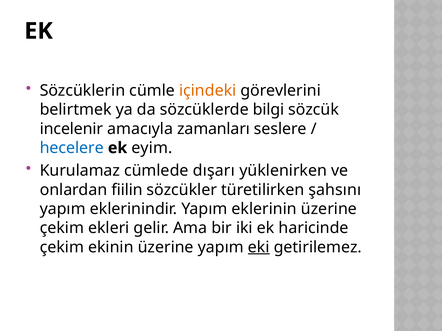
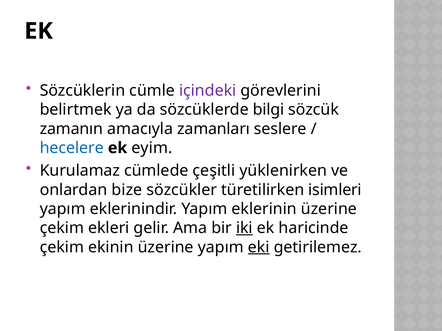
içindeki colour: orange -> purple
incelenir: incelenir -> zamanın
dışarı: dışarı -> çeşitli
fiilin: fiilin -> bize
şahsını: şahsını -> isimleri
iki underline: none -> present
